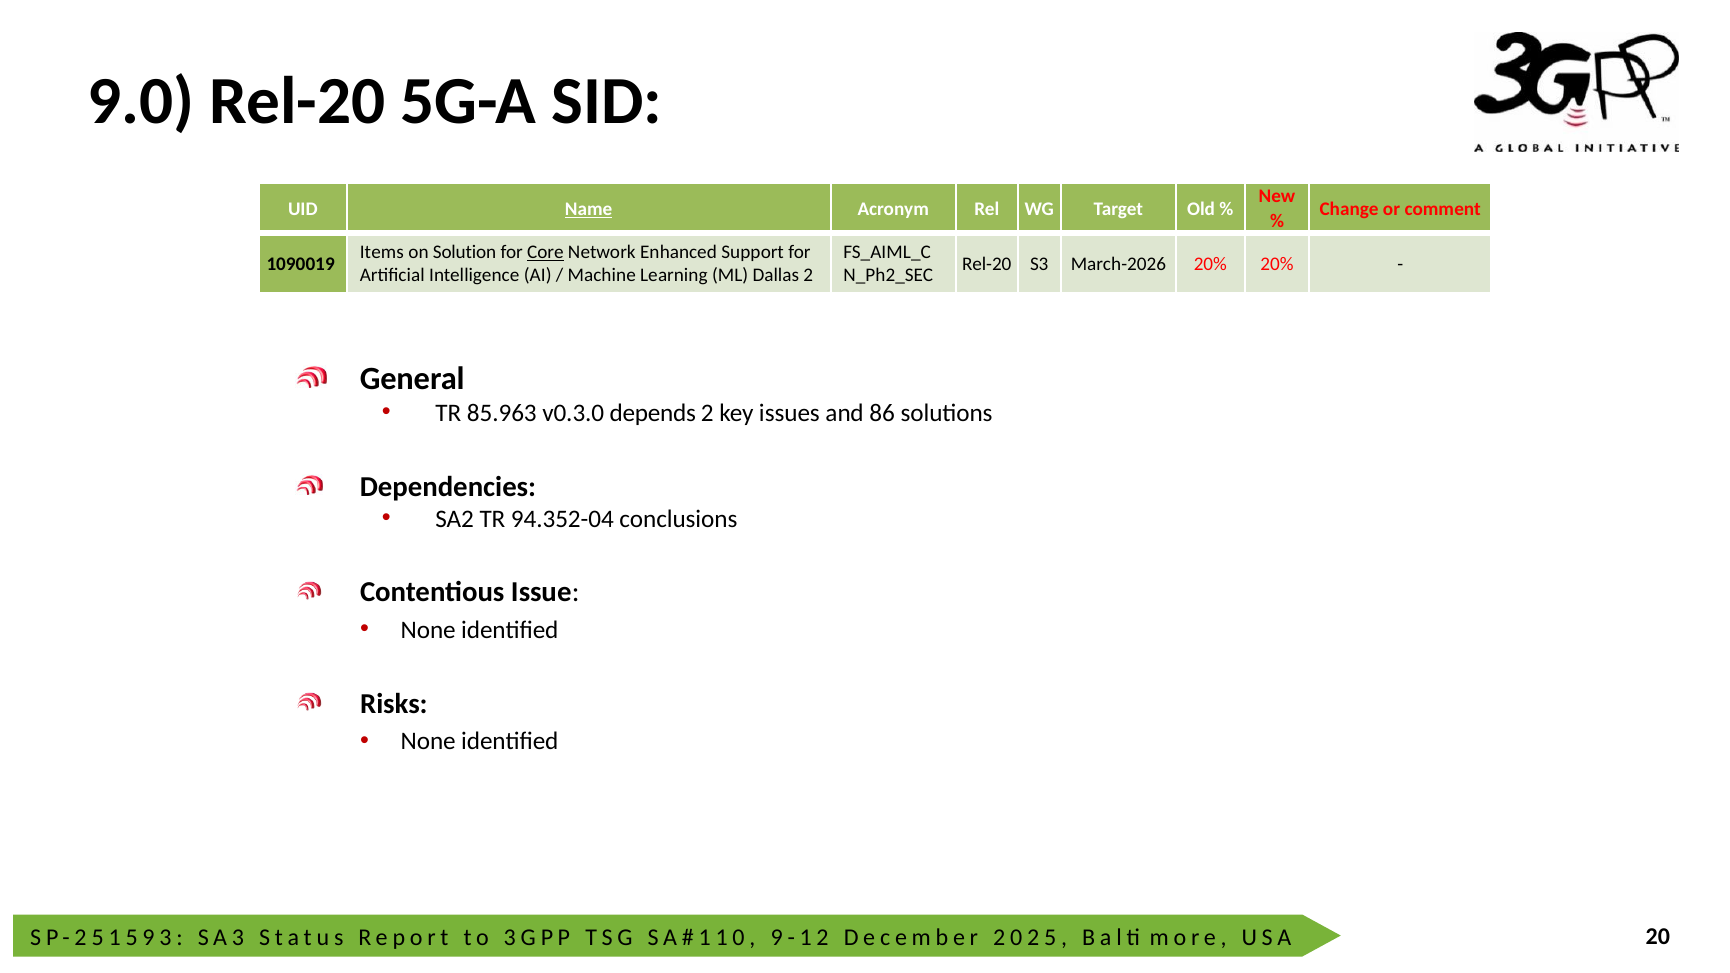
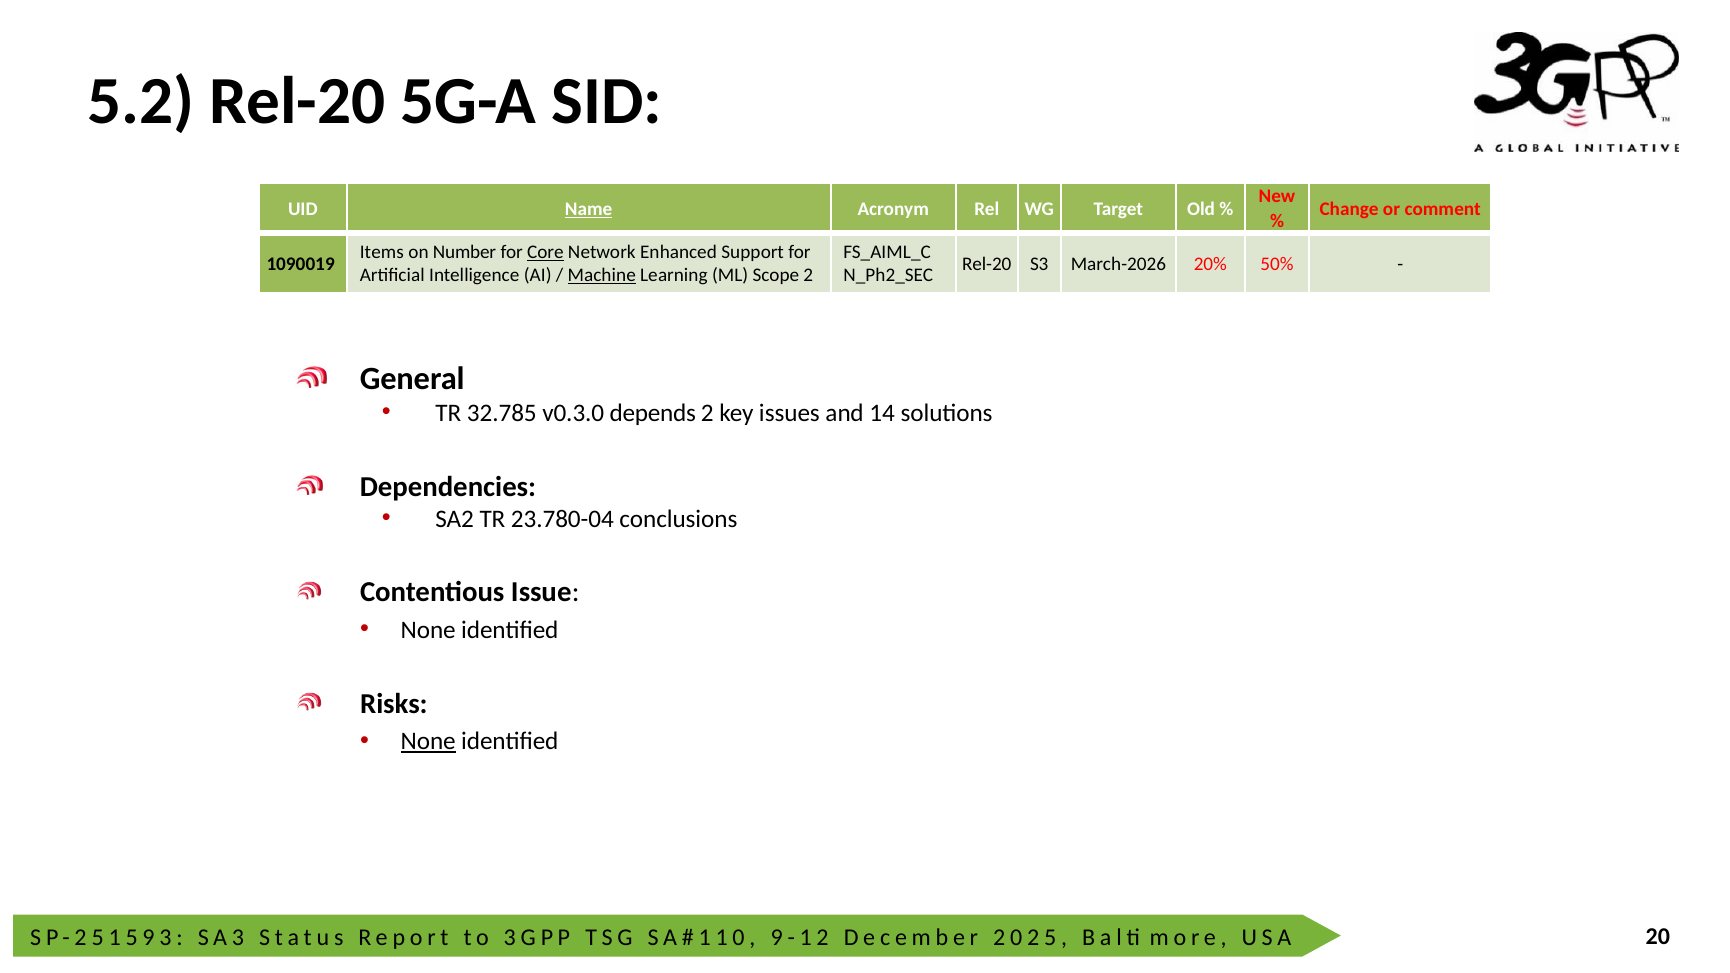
9.0: 9.0 -> 5.2
Solution: Solution -> Number
20% 20%: 20% -> 50%
Machine underline: none -> present
Dallas: Dallas -> Scope
85.963: 85.963 -> 32.785
86: 86 -> 14
94.352-04: 94.352-04 -> 23.780-04
None at (428, 741) underline: none -> present
